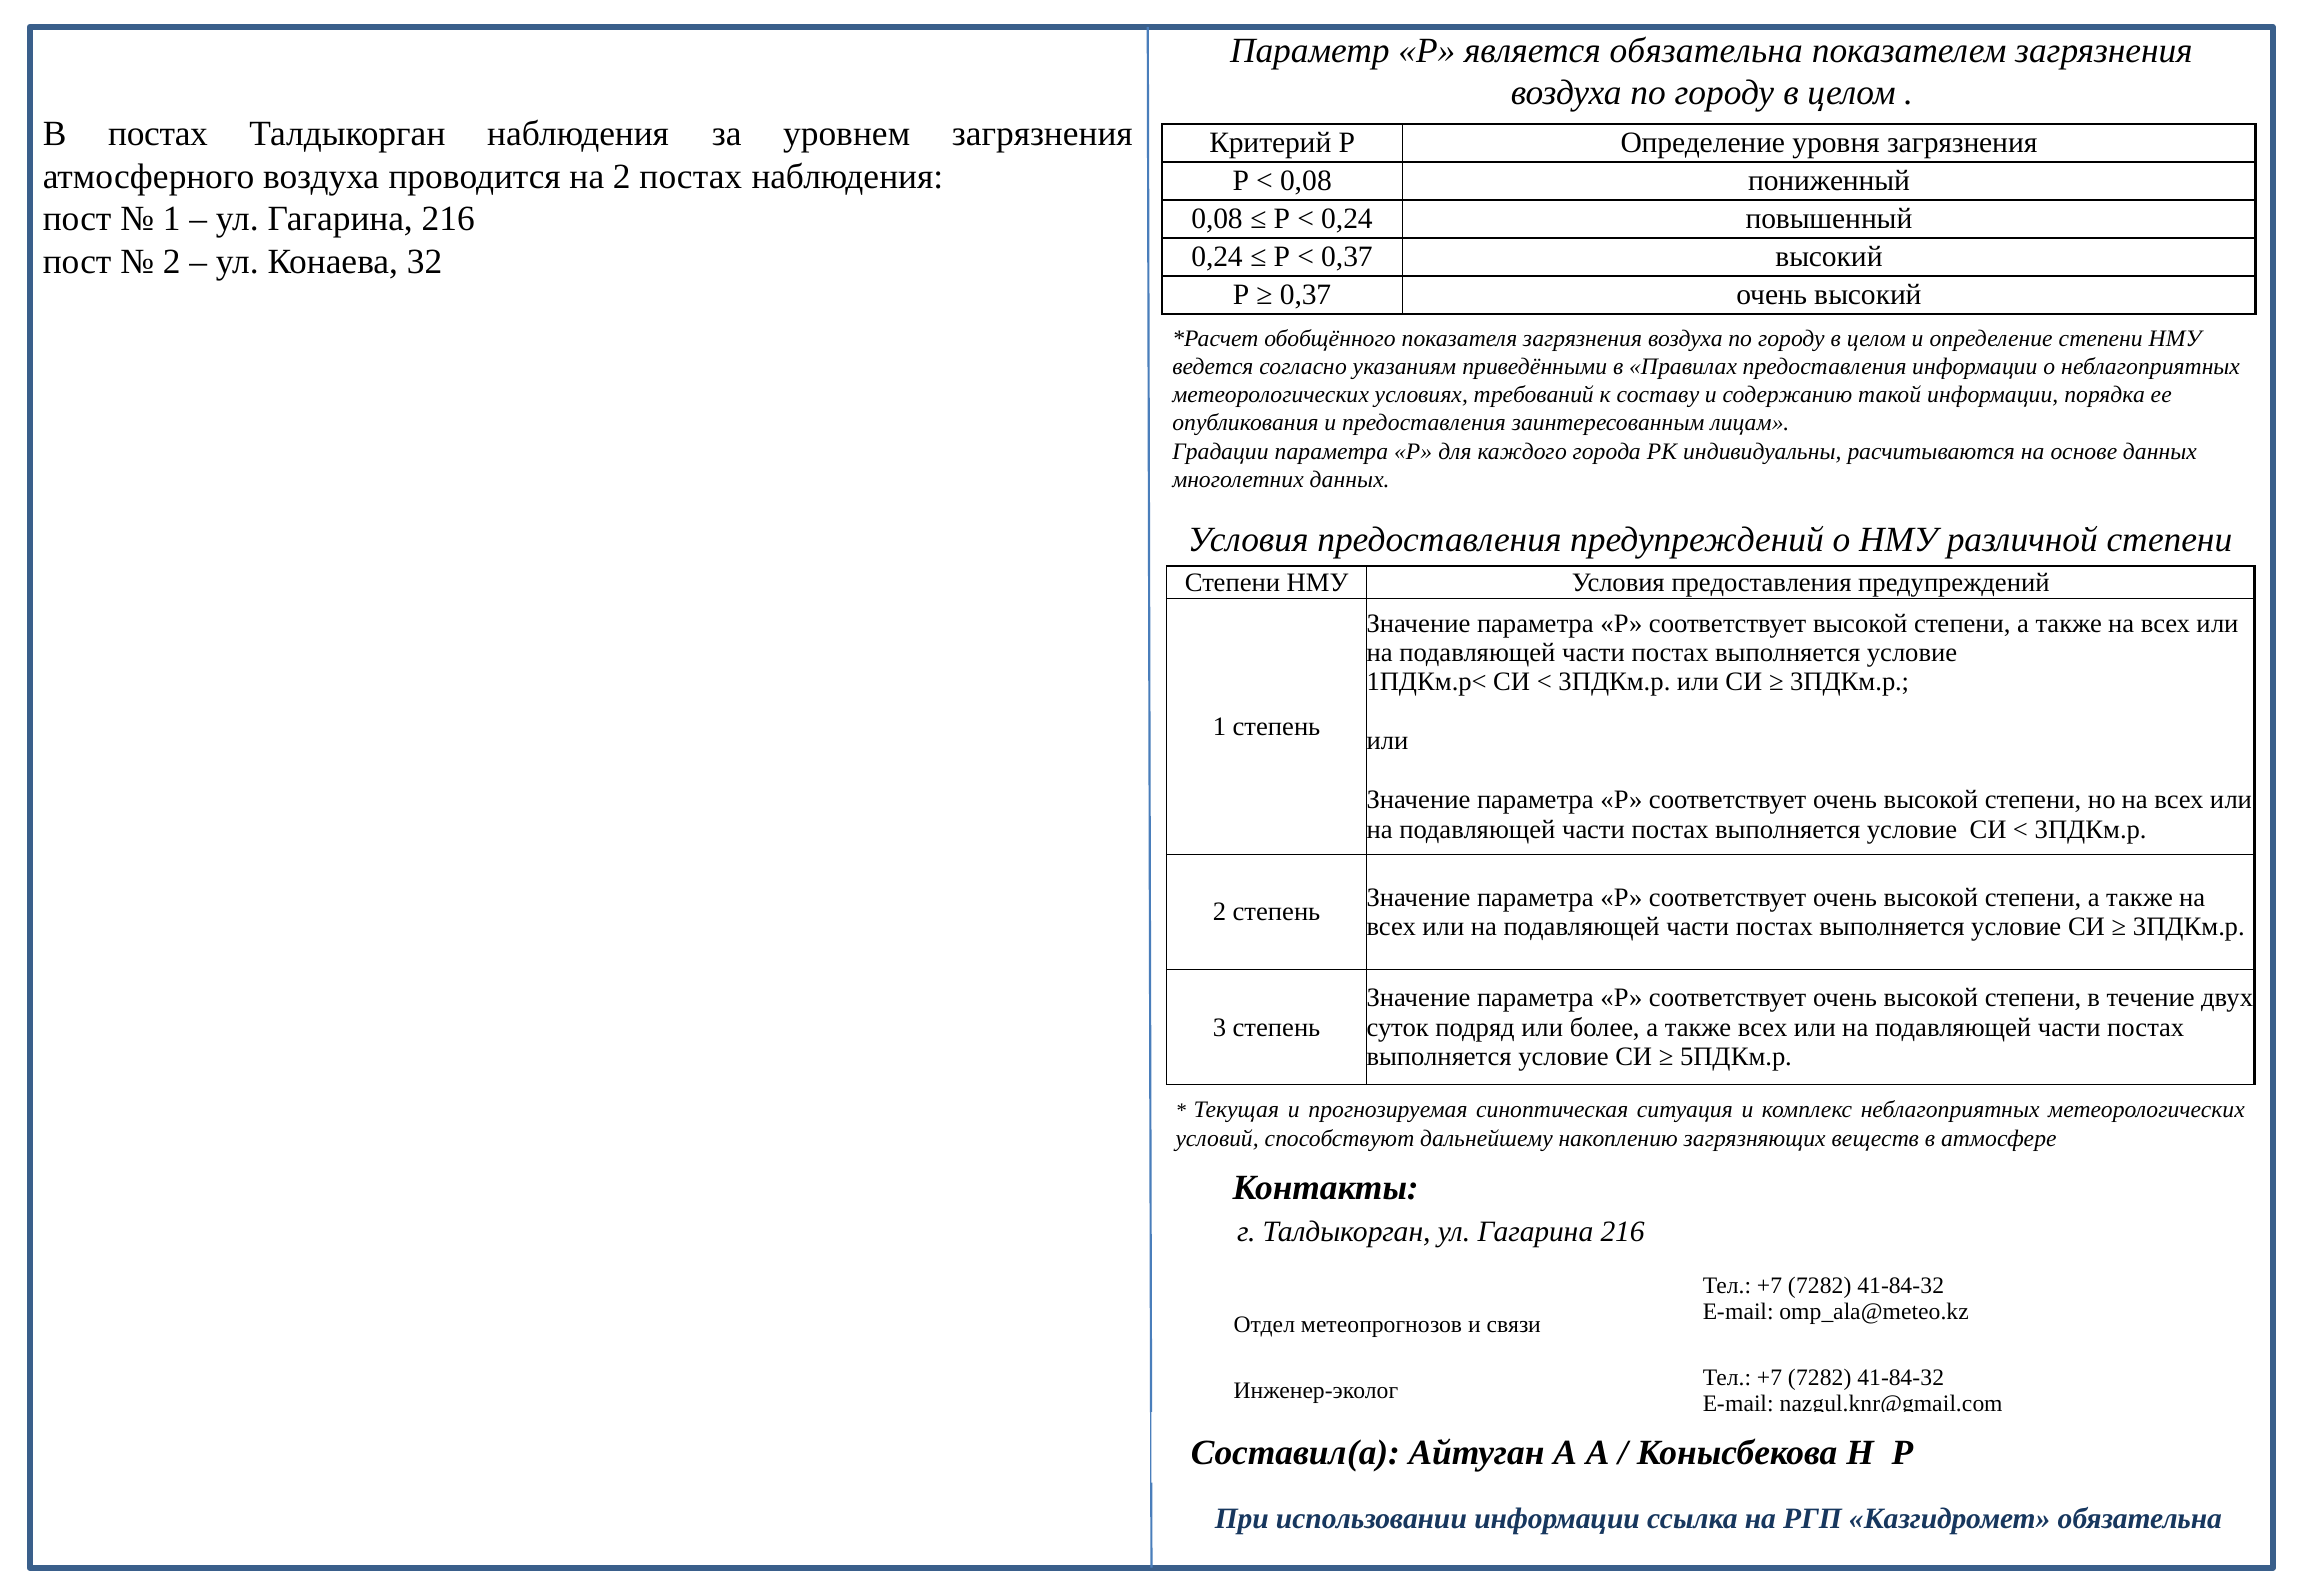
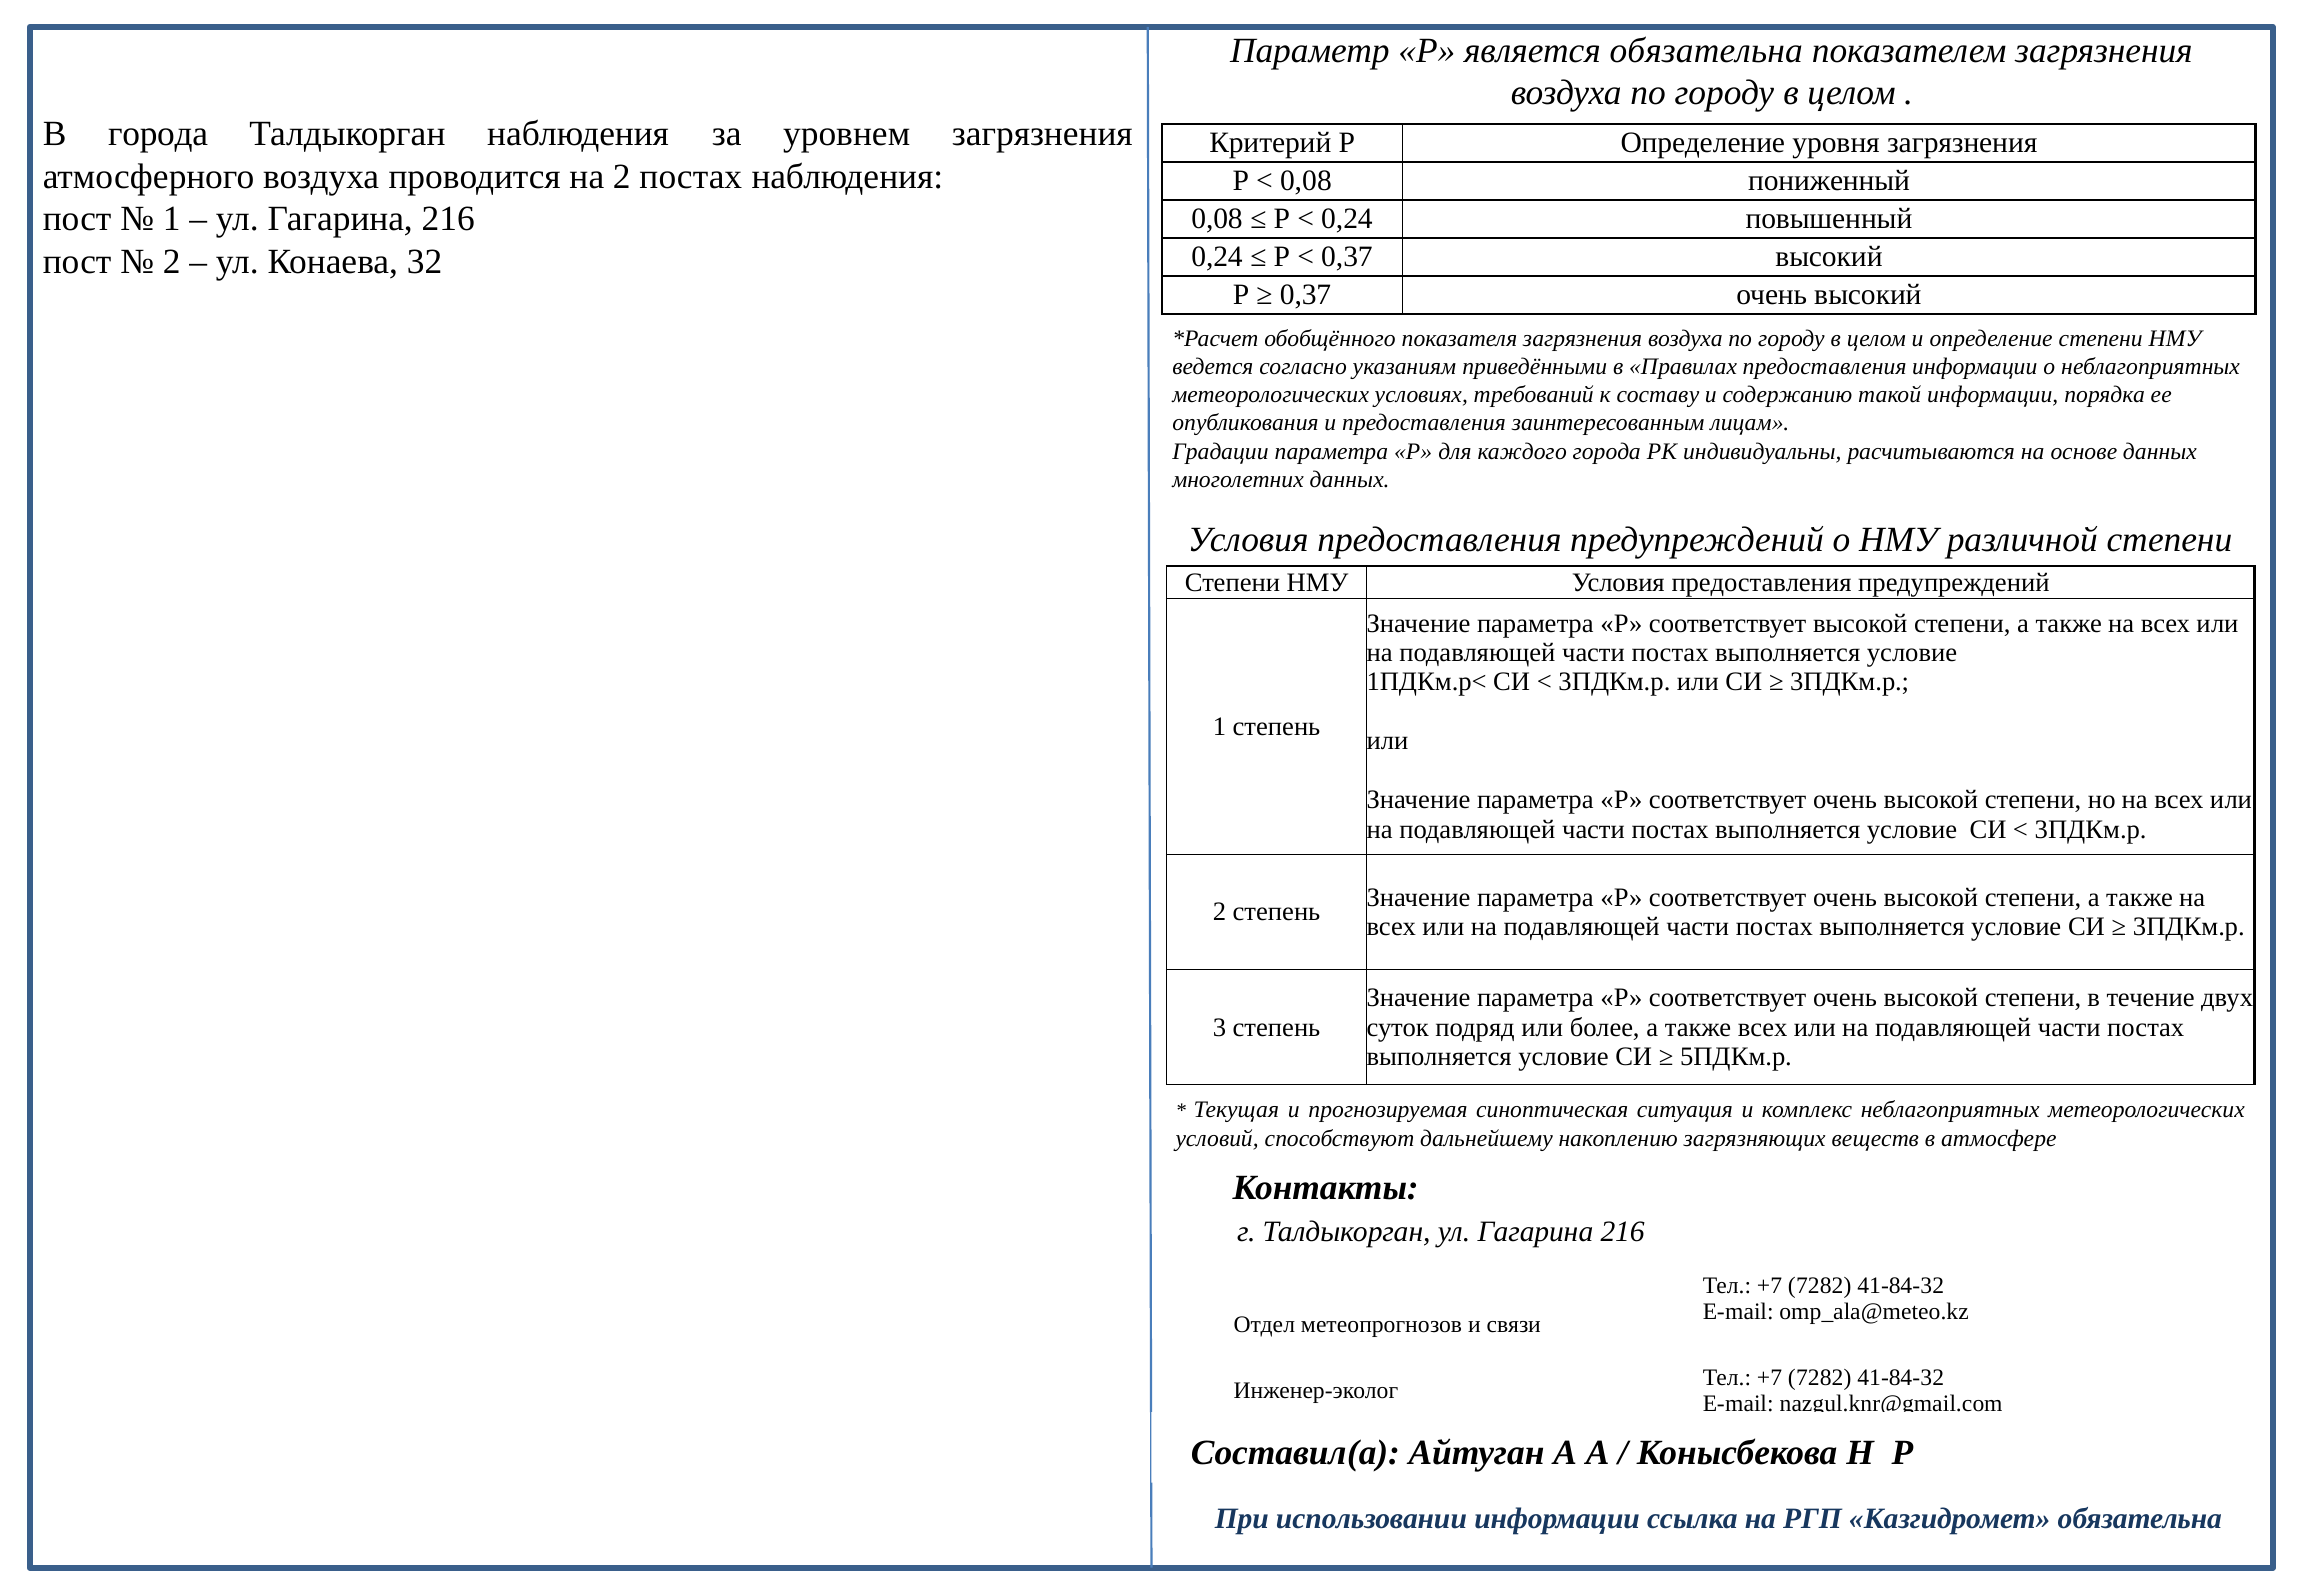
В постах: постах -> города
